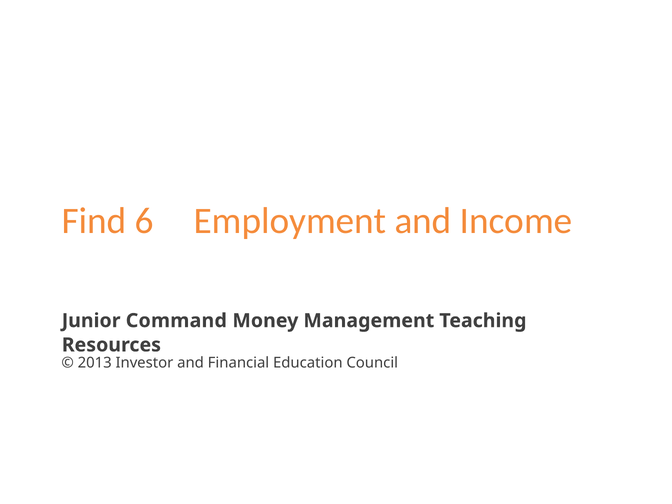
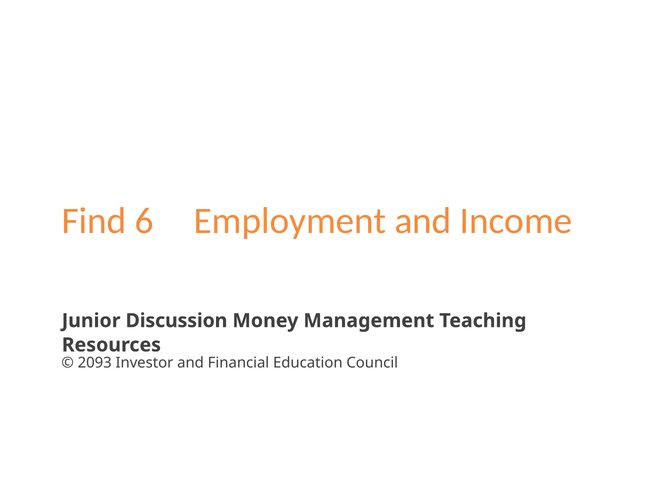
Command: Command -> Discussion
2013: 2013 -> 2093
